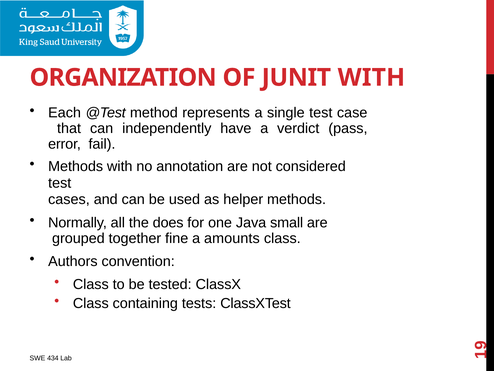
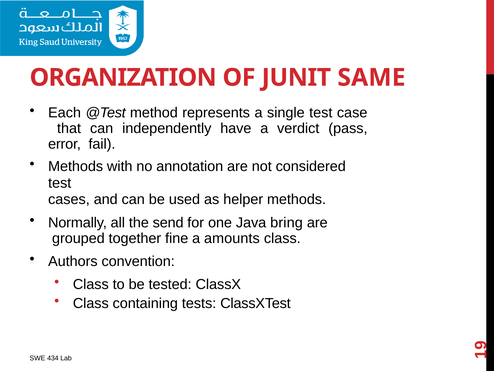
JUNIT WITH: WITH -> SAME
does: does -> send
small: small -> bring
